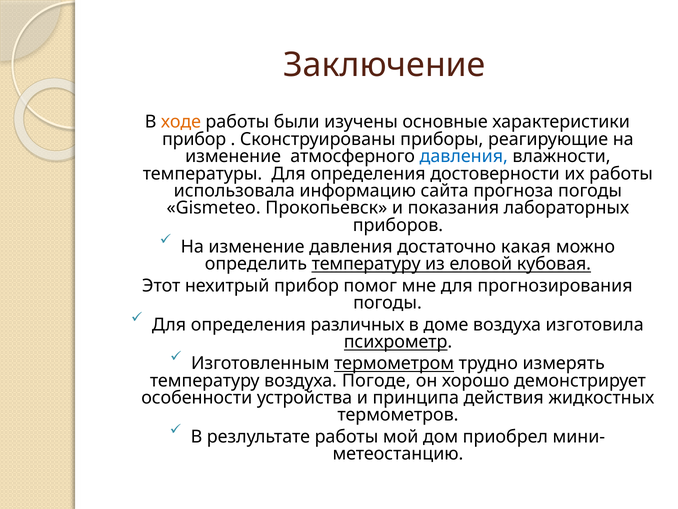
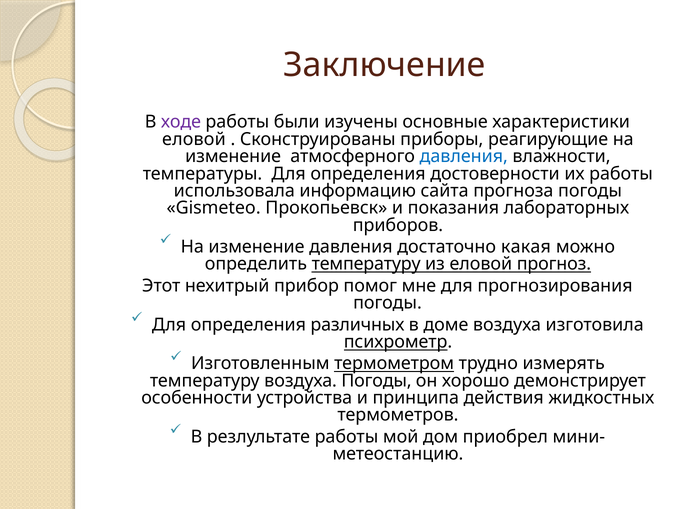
ходе colour: orange -> purple
прибор at (194, 139): прибор -> еловой
кубовая: кубовая -> прогноз
воздуха Погоде: Погоде -> Погоды
